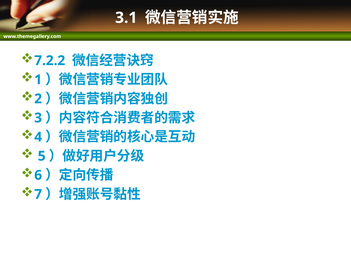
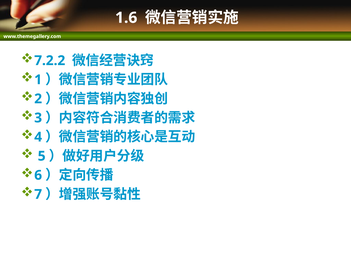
3.1: 3.1 -> 1.6
